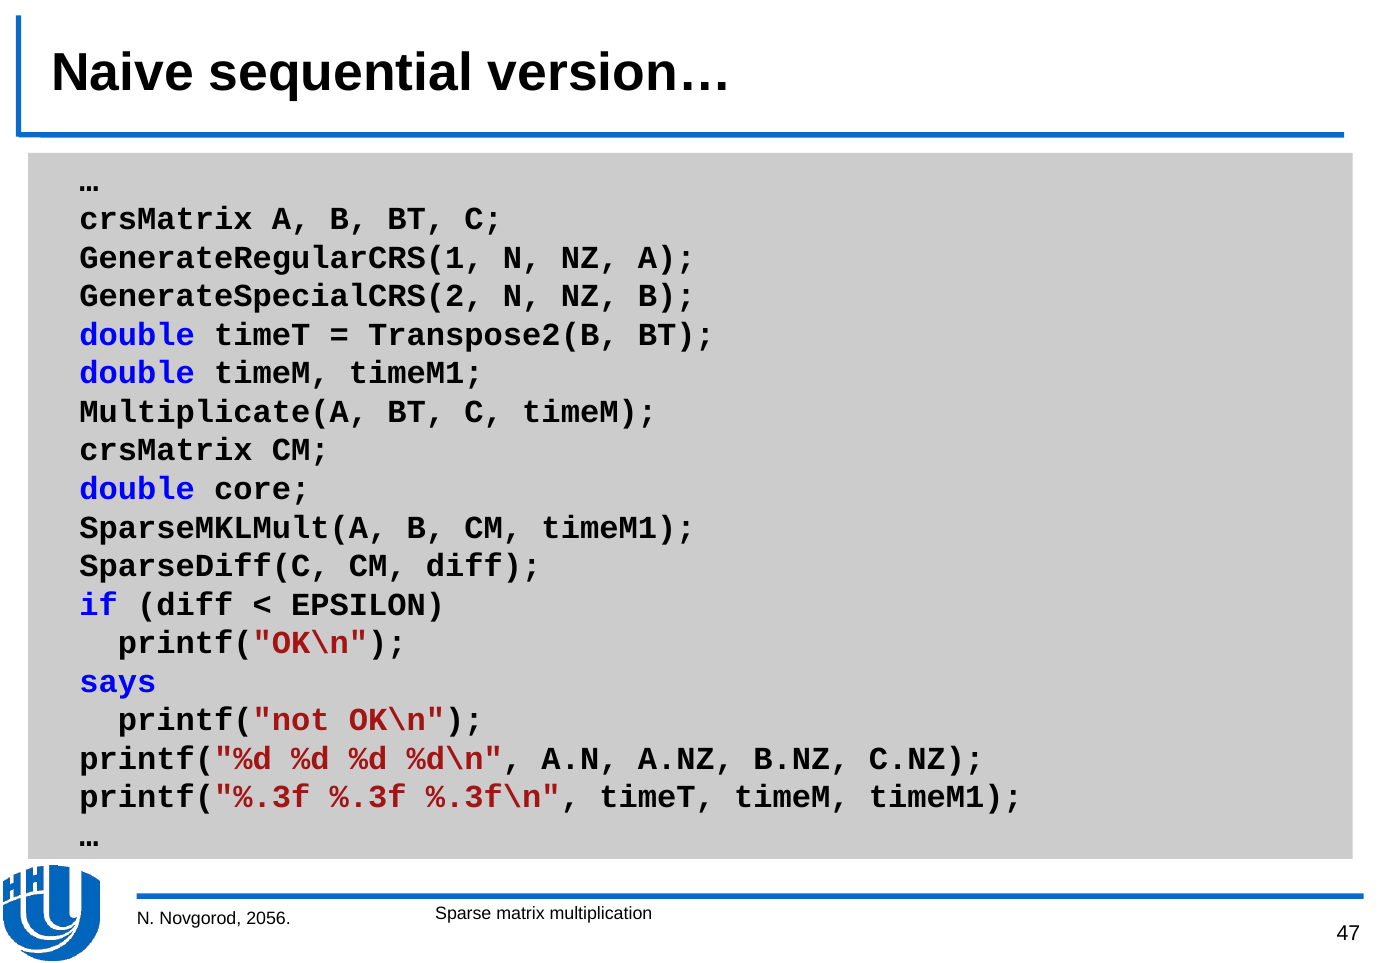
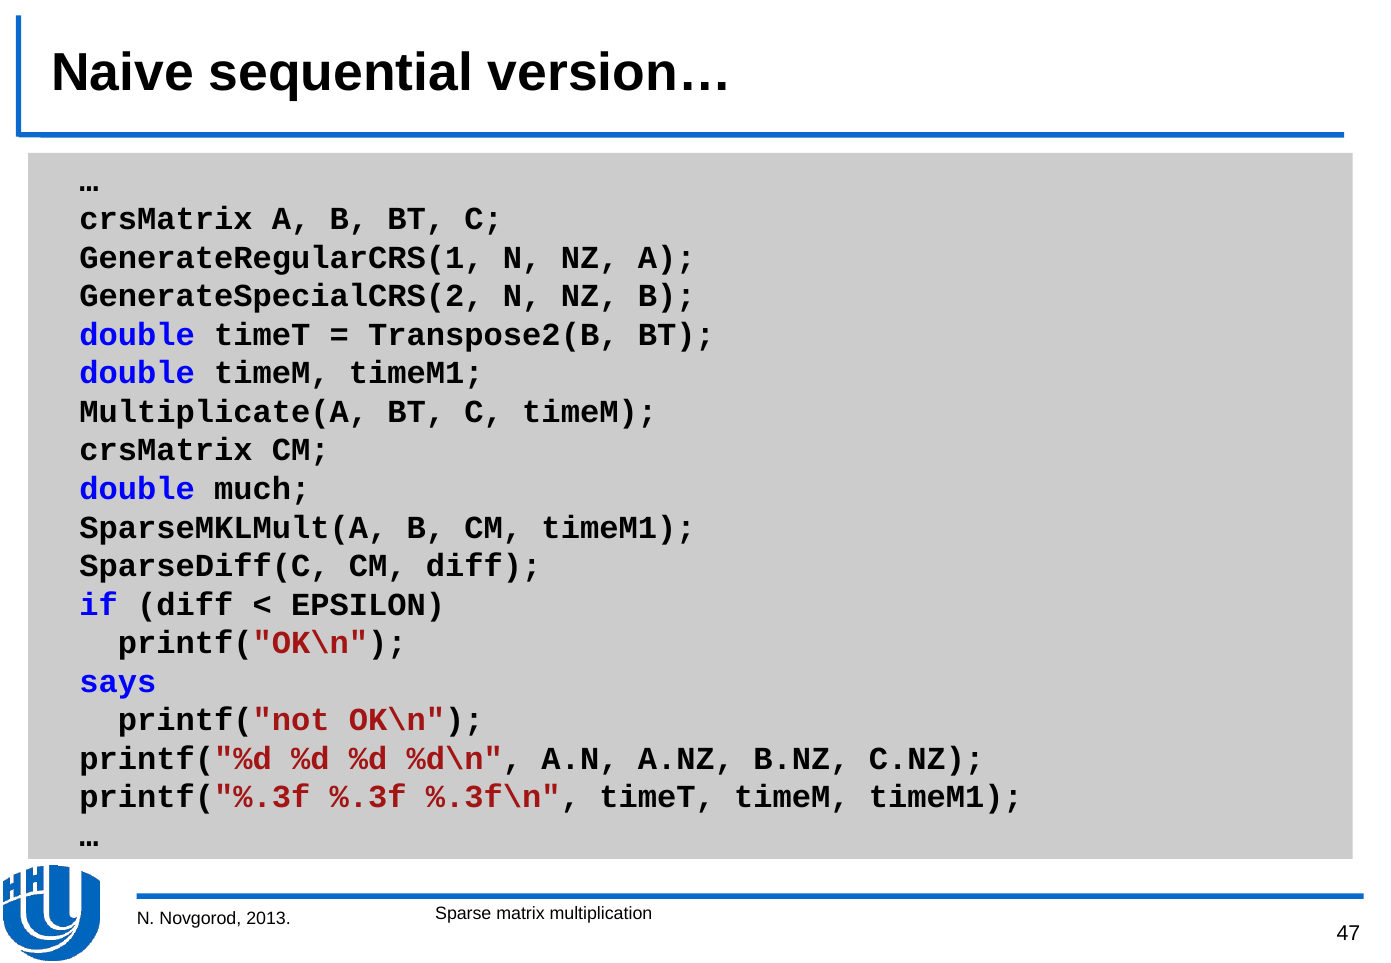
core: core -> much
2056: 2056 -> 2013
